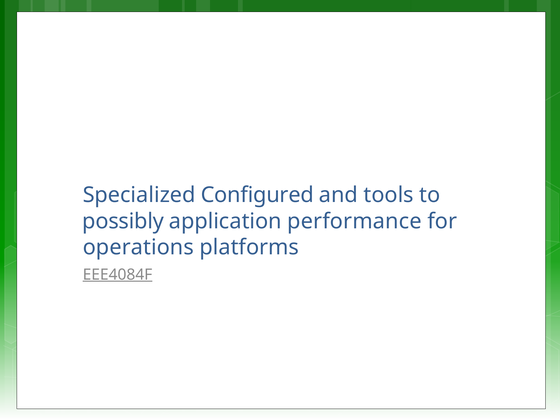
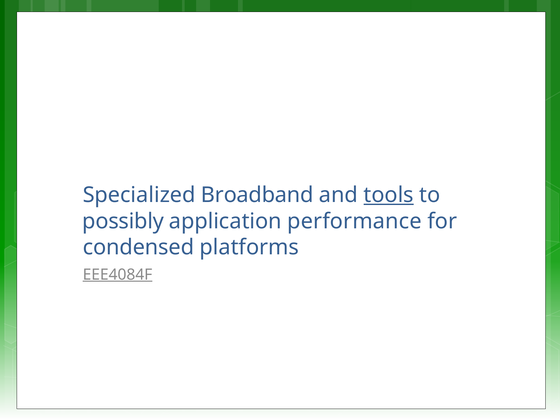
Configured: Configured -> Broadband
tools underline: none -> present
operations: operations -> condensed
